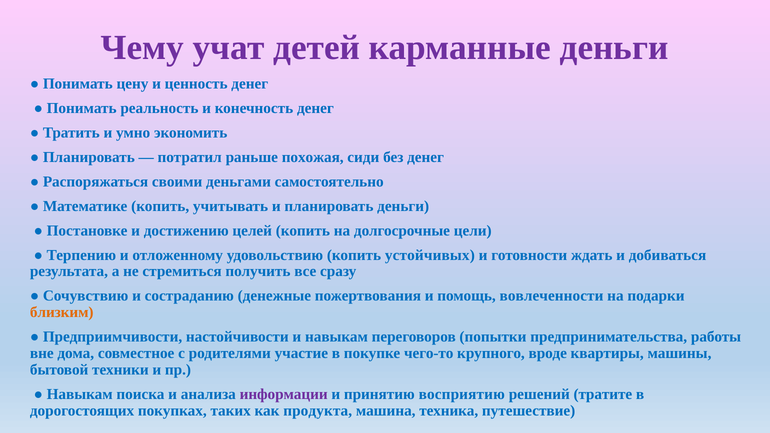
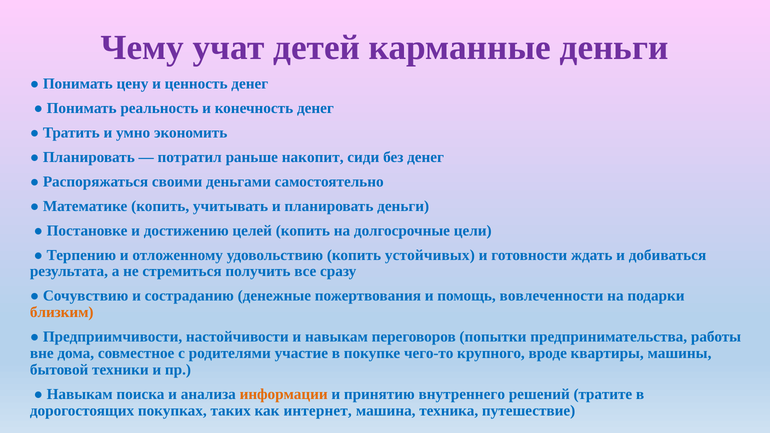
похожая: похожая -> накопит
информации colour: purple -> orange
восприятию: восприятию -> внутреннего
продукта: продукта -> интернет
